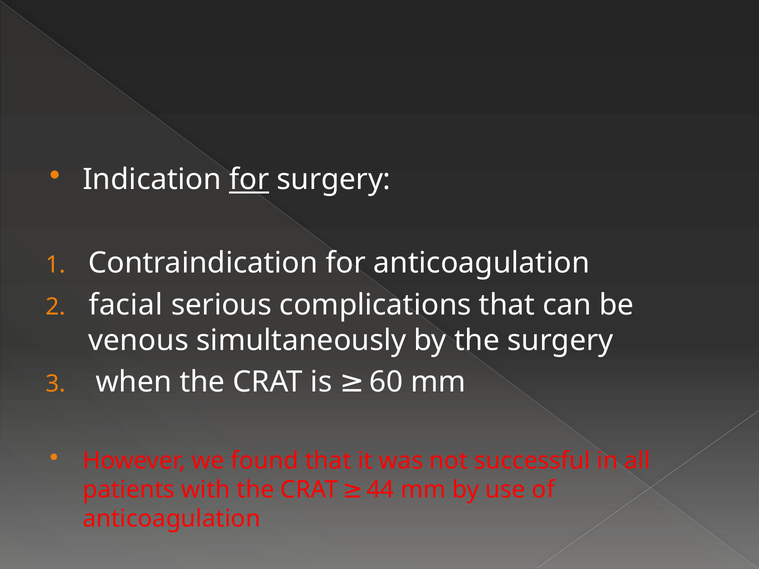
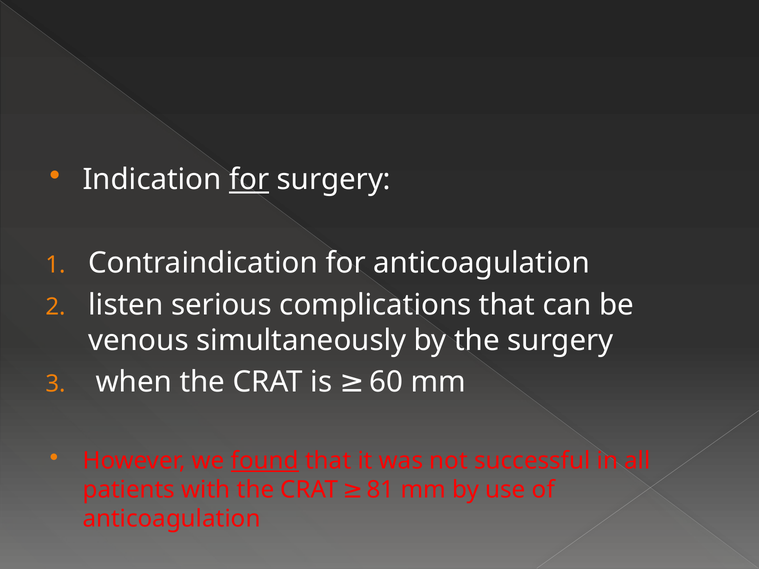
facial: facial -> listen
found underline: none -> present
44: 44 -> 81
